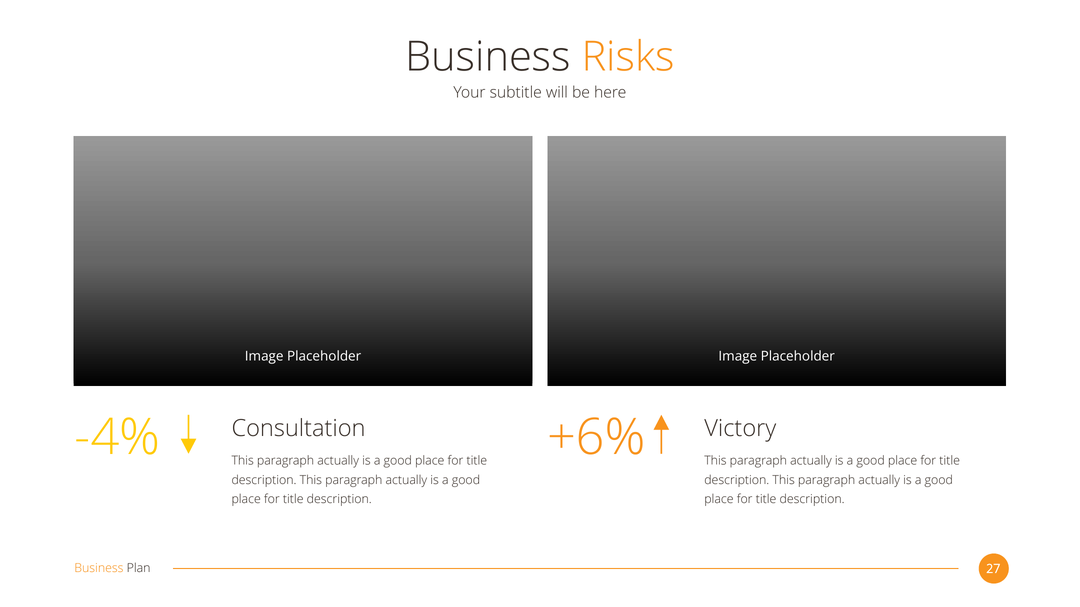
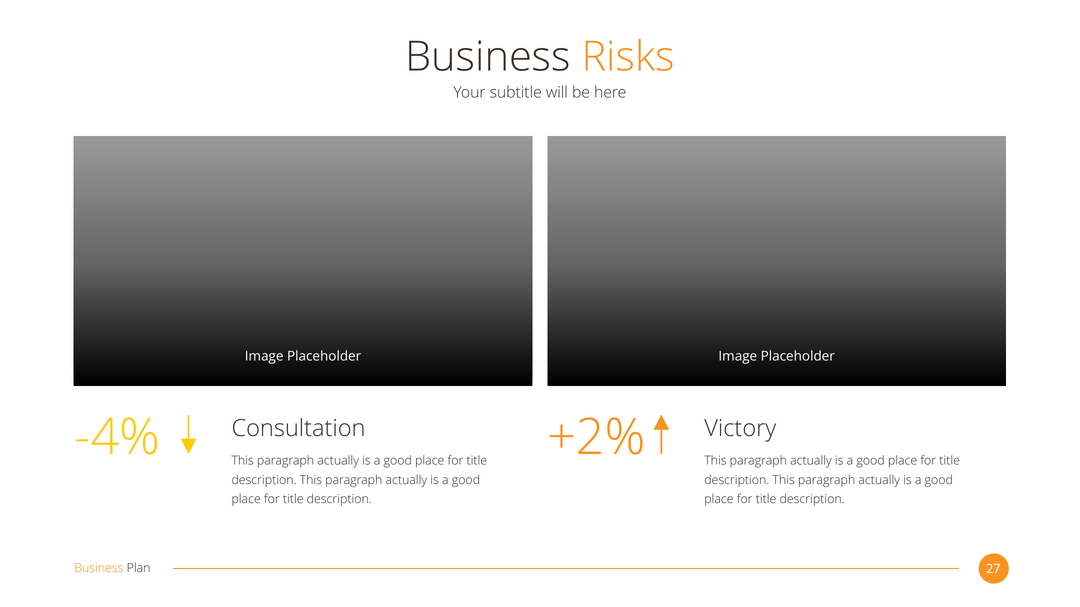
+6%: +6% -> +2%
